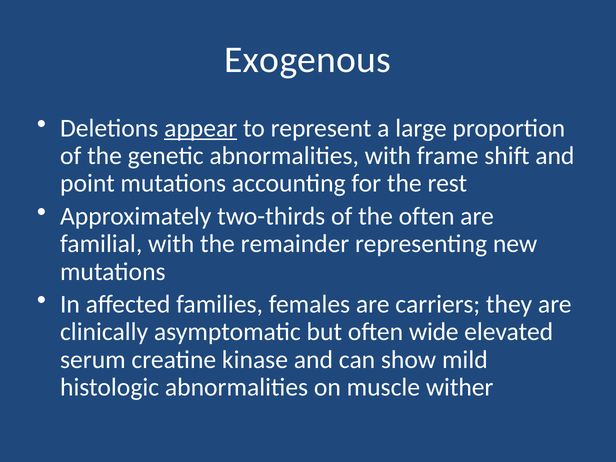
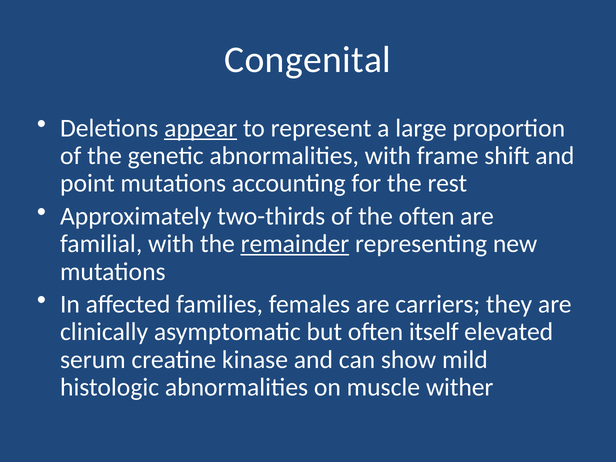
Exogenous: Exogenous -> Congenital
remainder underline: none -> present
wide: wide -> itself
